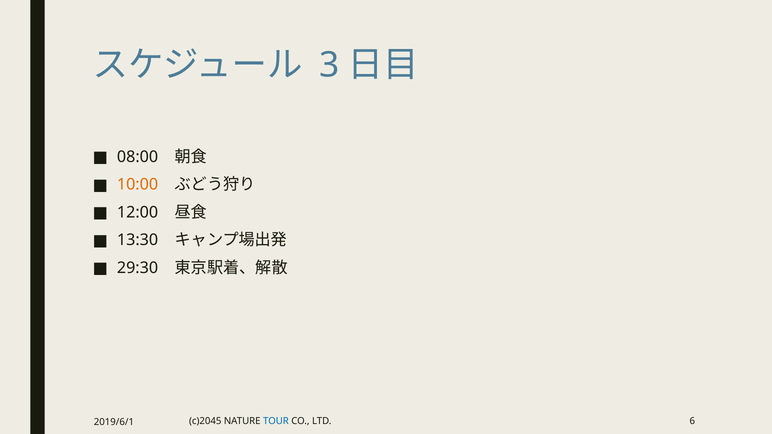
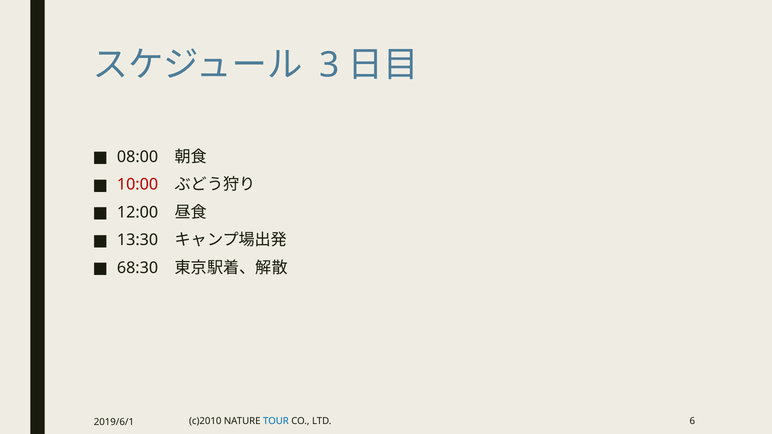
10:00 colour: orange -> red
29:30: 29:30 -> 68:30
c)2045: c)2045 -> c)2010
